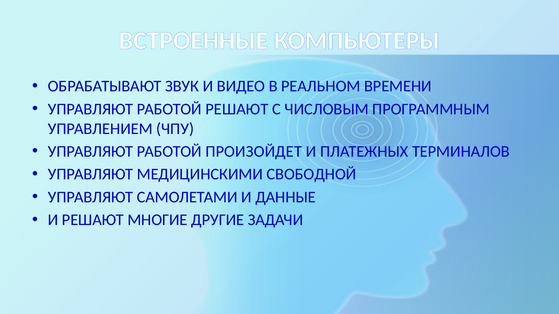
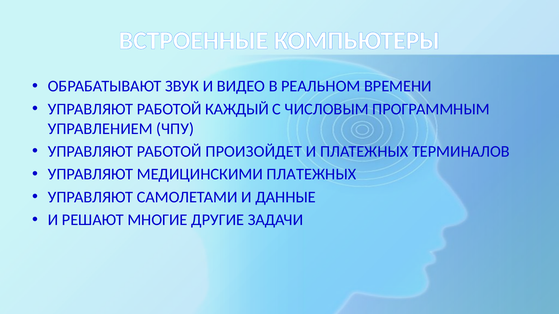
РАБОТОЙ РЕШАЮТ: РЕШАЮТ -> КАЖДЫЙ
МЕДИЦИНСКИМИ СВОБОДНОЙ: СВОБОДНОЙ -> ПЛАТЕЖНЫХ
